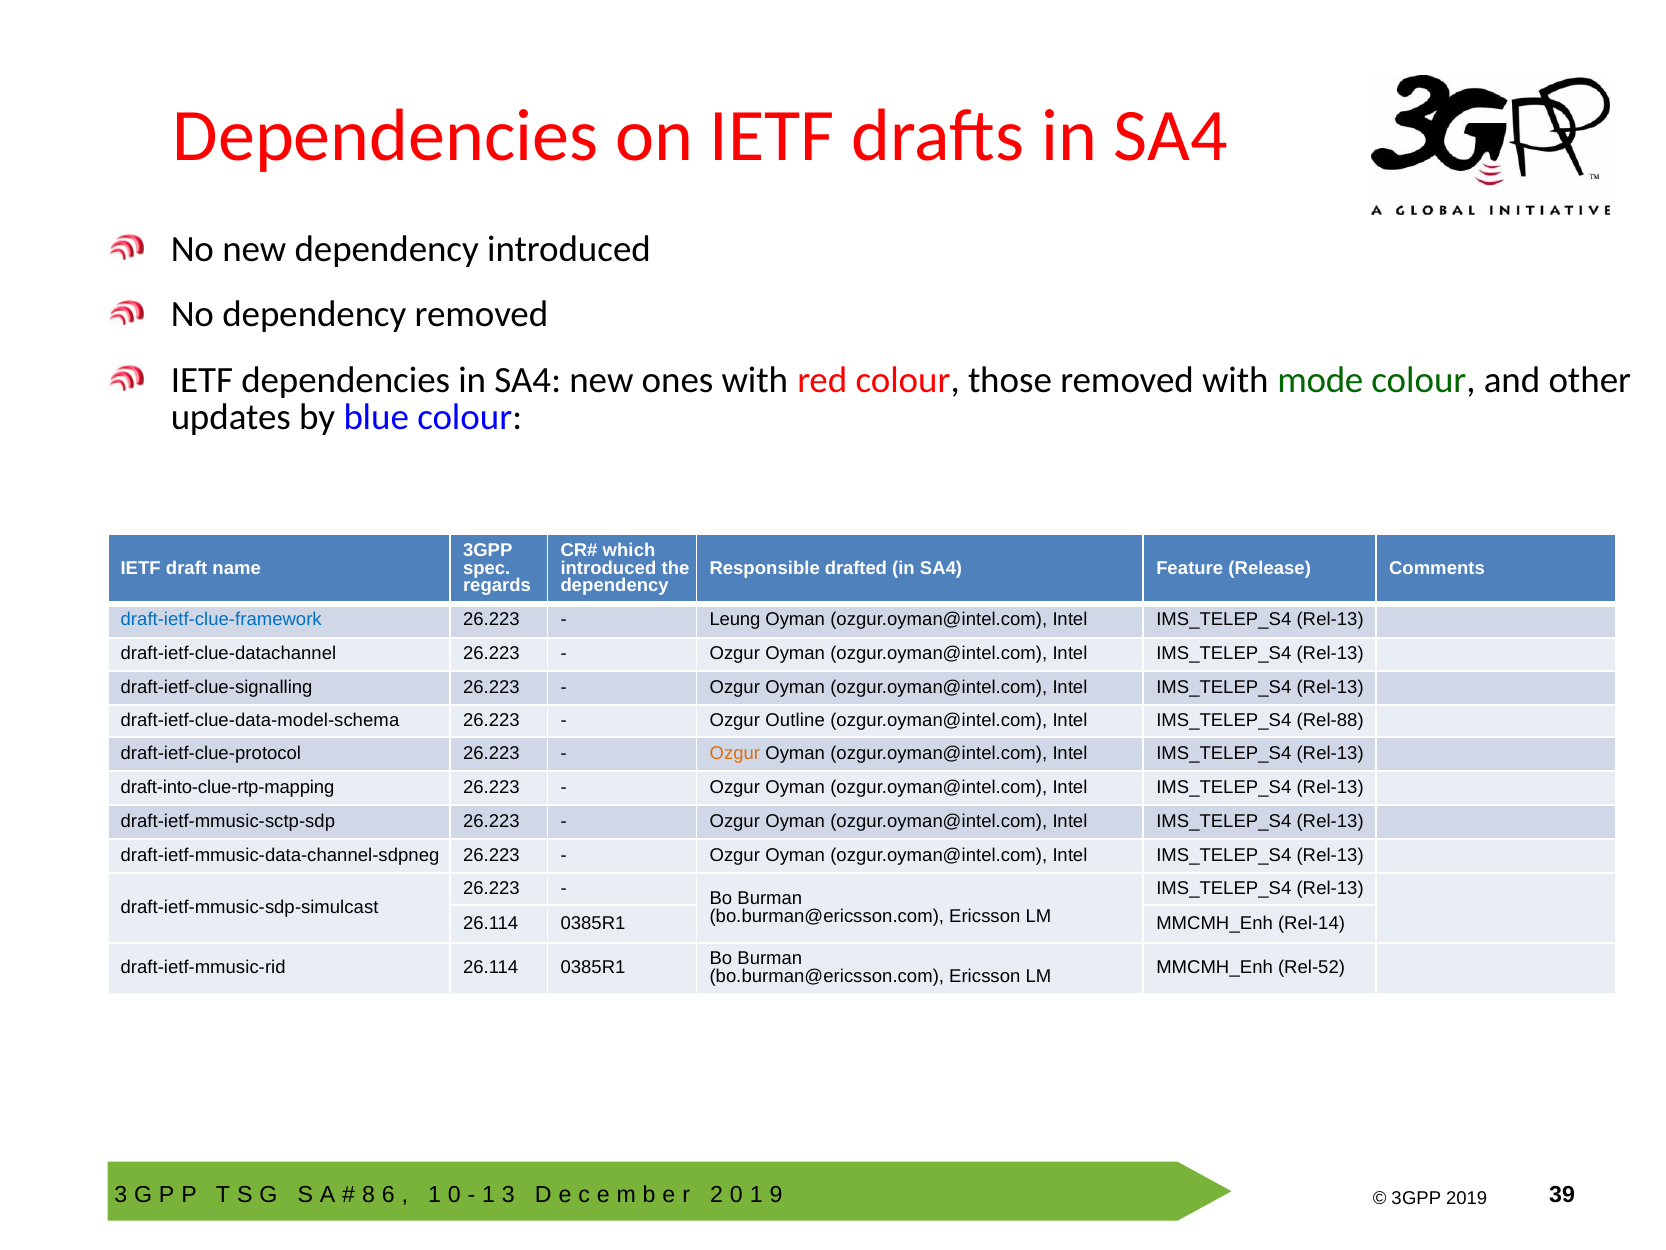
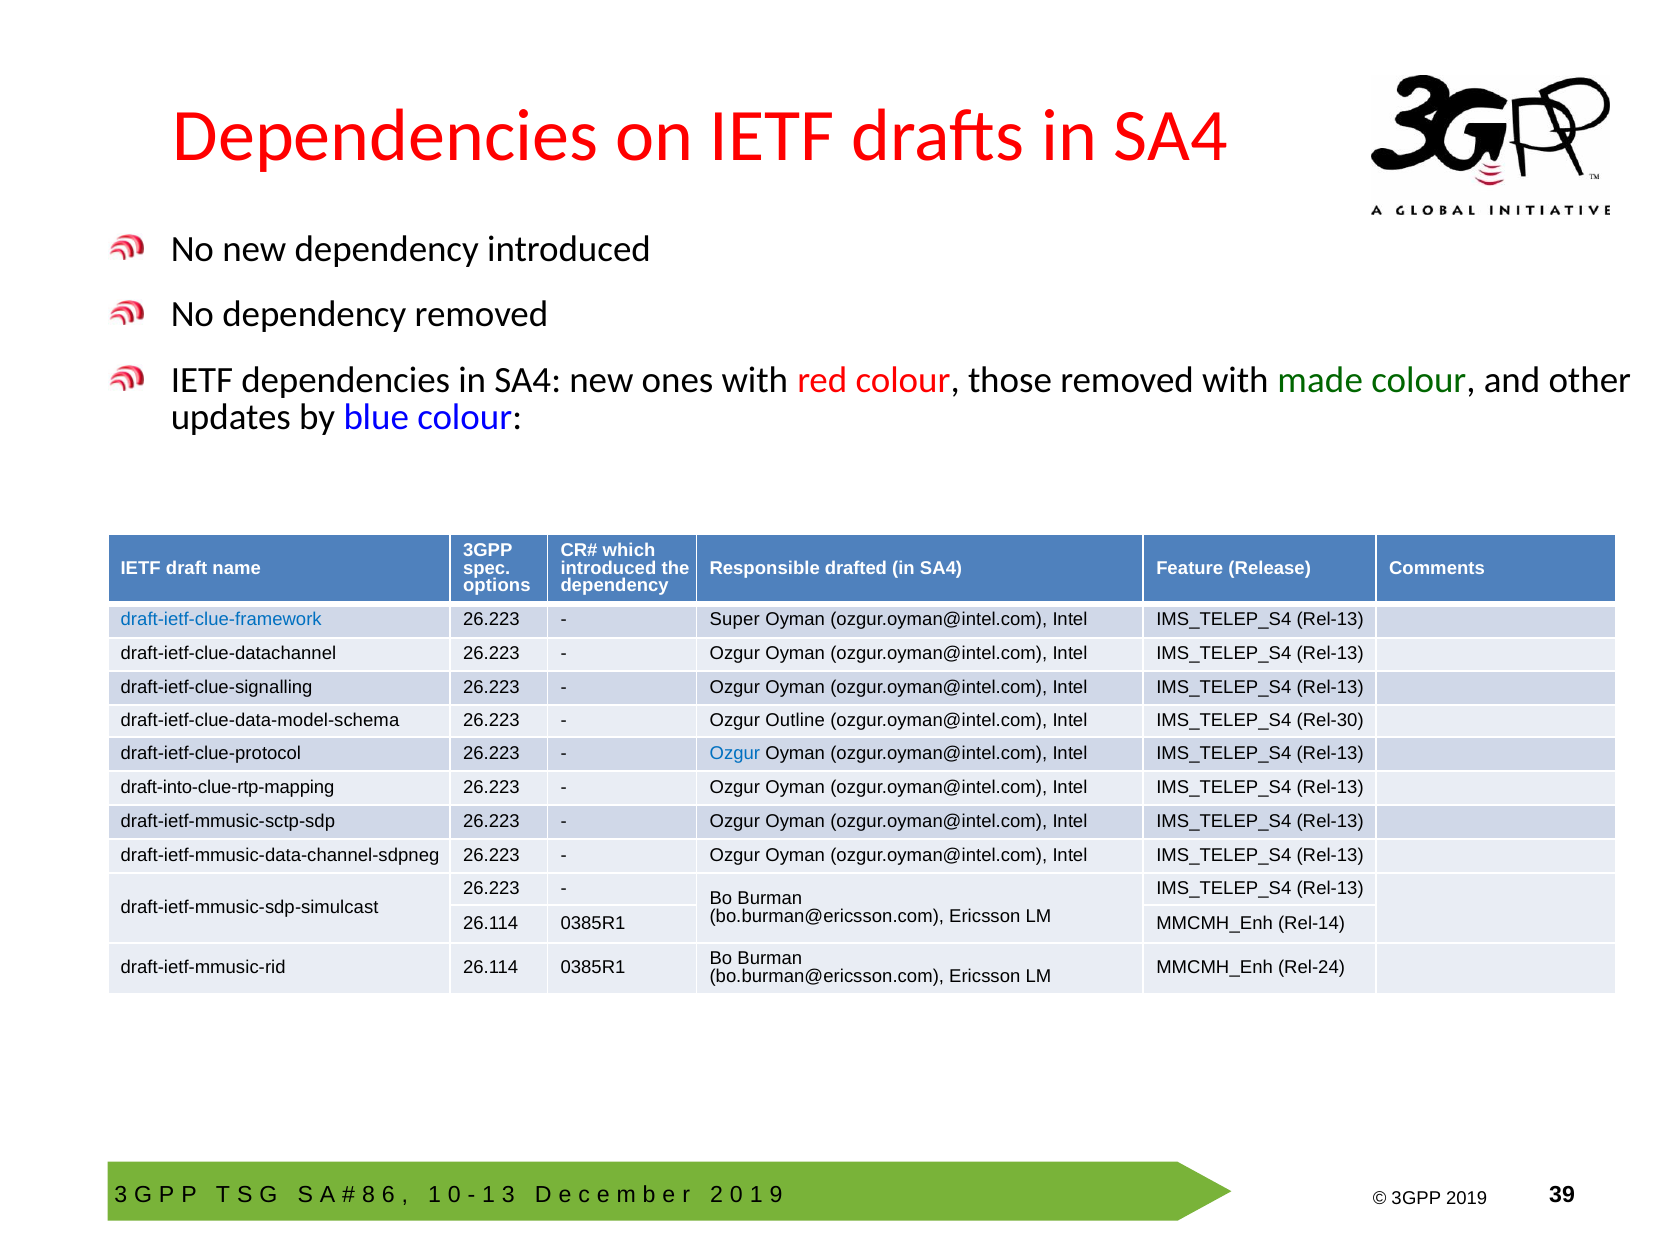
mode: mode -> made
regards: regards -> options
Leung: Leung -> Super
Rel-88: Rel-88 -> Rel-30
Ozgur at (735, 753) colour: orange -> blue
Rel-52: Rel-52 -> Rel-24
